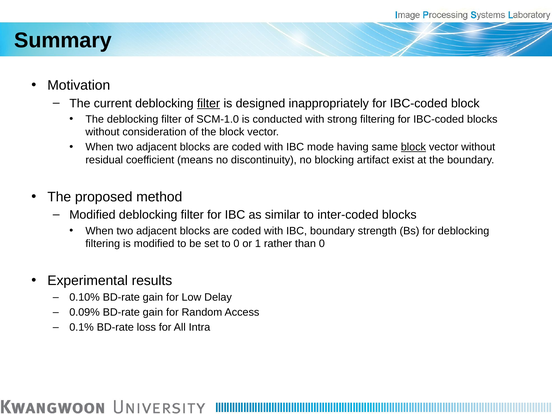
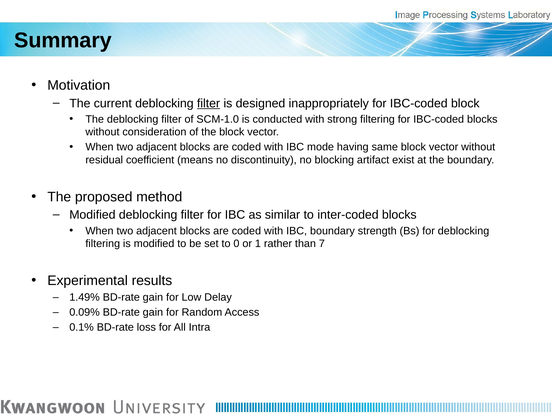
block at (413, 147) underline: present -> none
than 0: 0 -> 7
0.10%: 0.10% -> 1.49%
